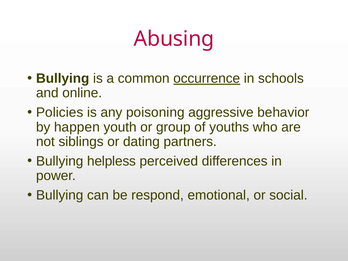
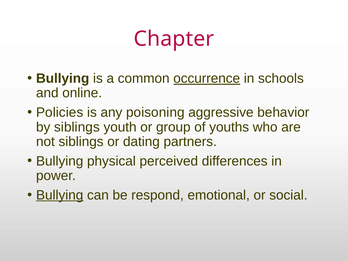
Abusing: Abusing -> Chapter
by happen: happen -> siblings
helpless: helpless -> physical
Bullying at (60, 195) underline: none -> present
